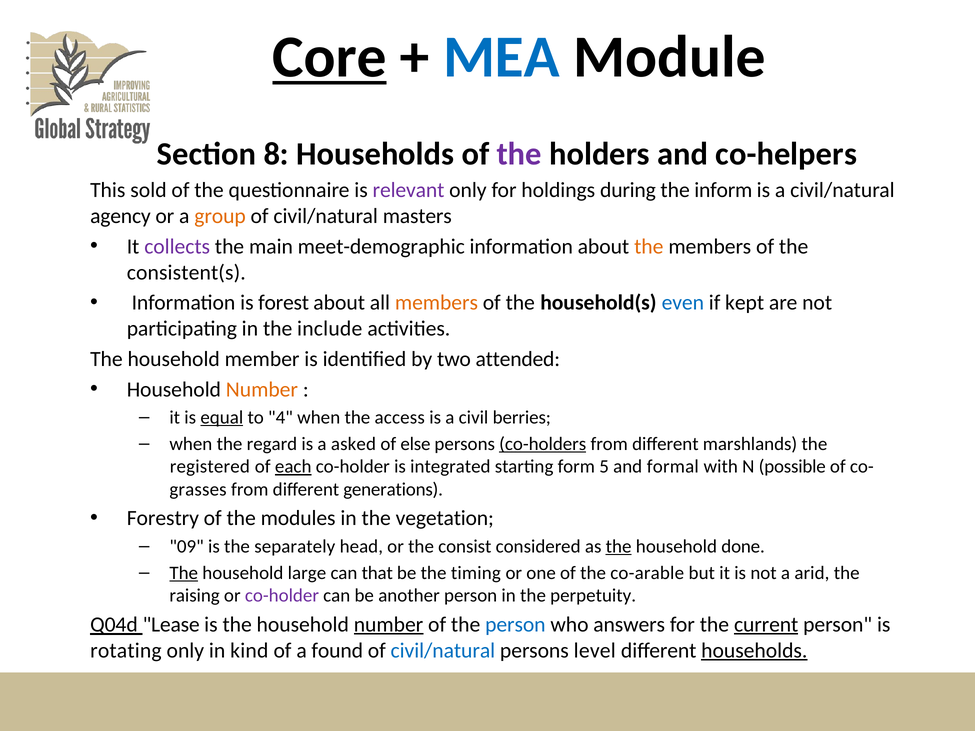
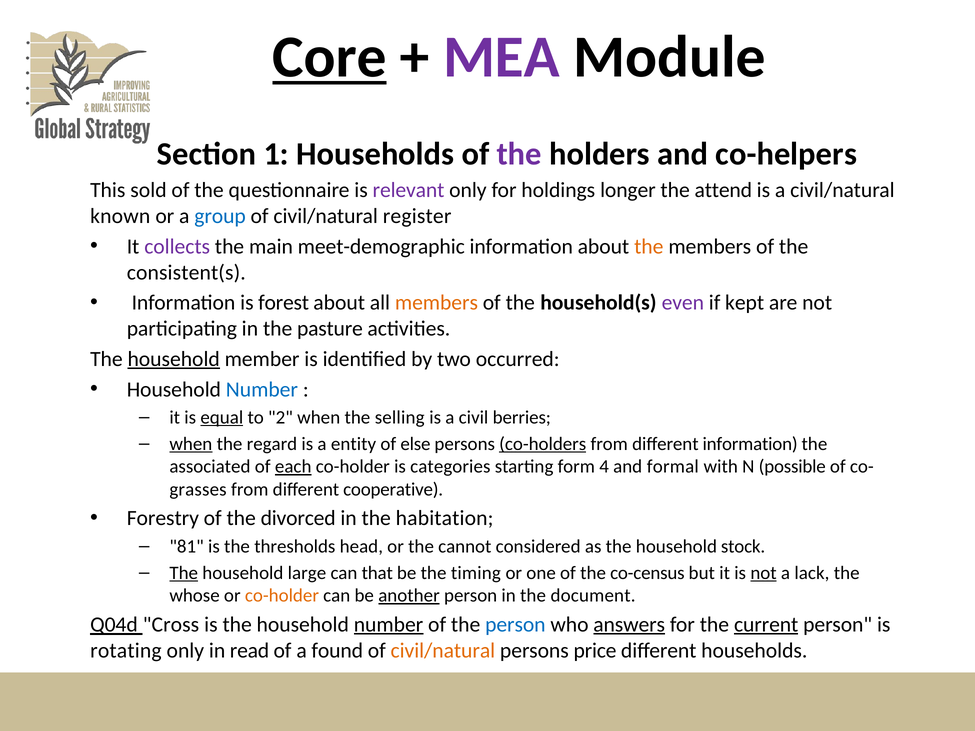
MEA colour: blue -> purple
8: 8 -> 1
during: during -> longer
inform: inform -> attend
agency: agency -> known
group colour: orange -> blue
masters: masters -> register
even colour: blue -> purple
include: include -> pasture
household at (174, 359) underline: none -> present
attended: attended -> occurred
Number at (262, 389) colour: orange -> blue
4: 4 -> 2
access: access -> selling
when at (191, 444) underline: none -> present
asked: asked -> entity
different marshlands: marshlands -> information
registered: registered -> associated
integrated: integrated -> categories
5: 5 -> 4
generations: generations -> cooperative
modules: modules -> divorced
vegetation: vegetation -> habitation
09: 09 -> 81
separately: separately -> thresholds
consist: consist -> cannot
the at (619, 546) underline: present -> none
done: done -> stock
co-arable: co-arable -> co-census
not at (764, 573) underline: none -> present
arid: arid -> lack
raising: raising -> whose
co-holder at (282, 596) colour: purple -> orange
another underline: none -> present
perpetuity: perpetuity -> document
Lease: Lease -> Cross
answers underline: none -> present
kind: kind -> read
civil/natural at (443, 651) colour: blue -> orange
level: level -> price
households at (754, 651) underline: present -> none
